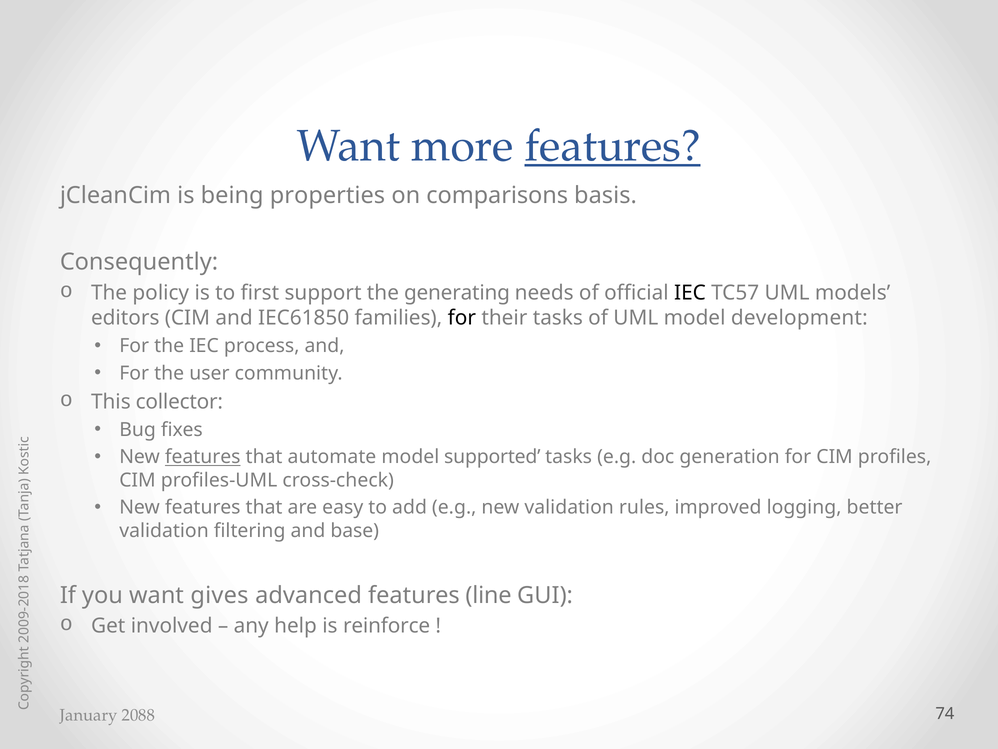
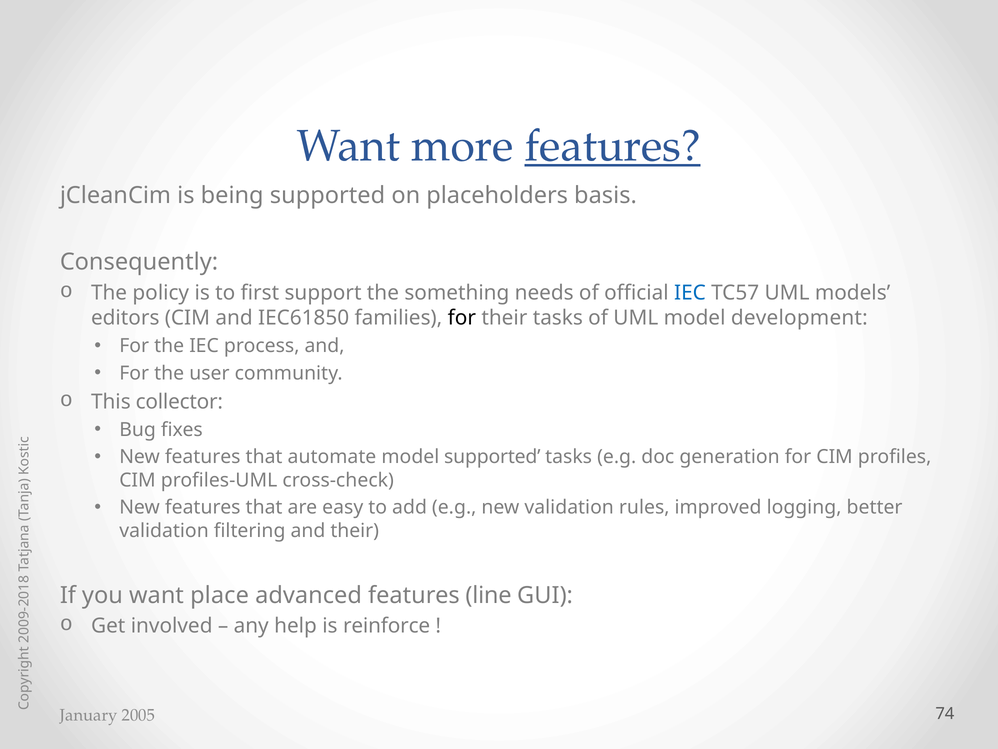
being properties: properties -> supported
comparisons: comparisons -> placeholders
generating: generating -> something
IEC at (690, 293) colour: black -> blue
features at (203, 457) underline: present -> none
and base: base -> their
gives: gives -> place
2088: 2088 -> 2005
